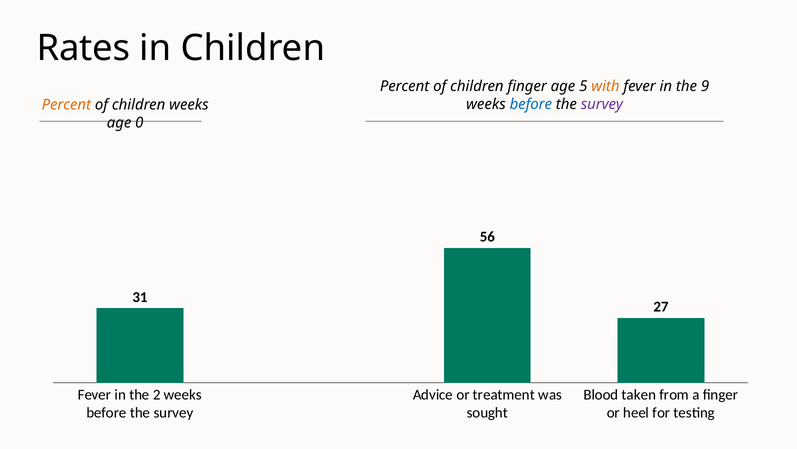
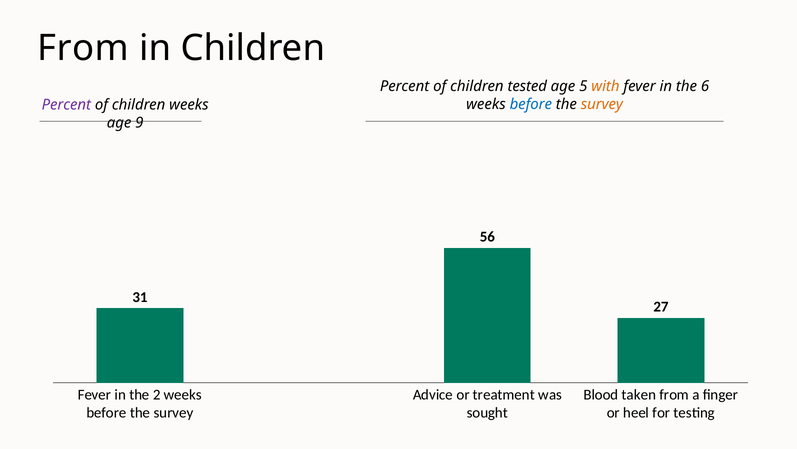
Rates at (83, 48): Rates -> From
children finger: finger -> tested
9: 9 -> 6
survey at (602, 104) colour: purple -> orange
Percent at (66, 104) colour: orange -> purple
0: 0 -> 9
